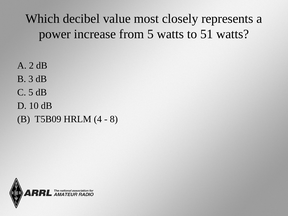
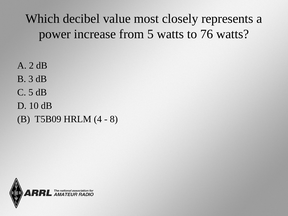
51: 51 -> 76
